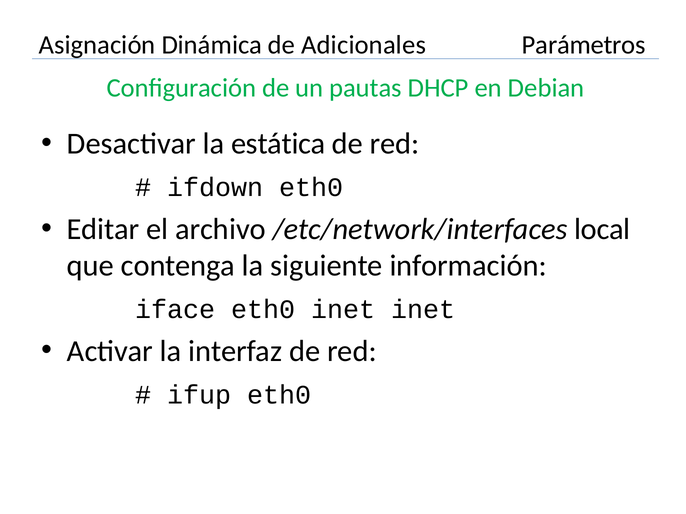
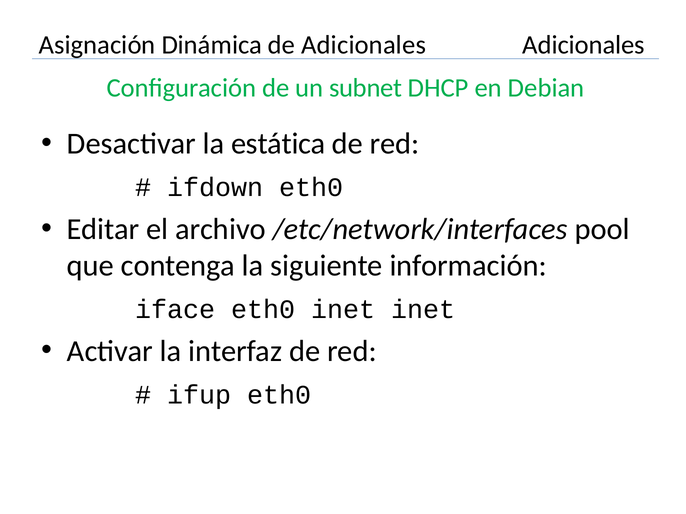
Parámetros at (584, 45): Parámetros -> Adicionales
pautas: pautas -> subnet
local: local -> pool
